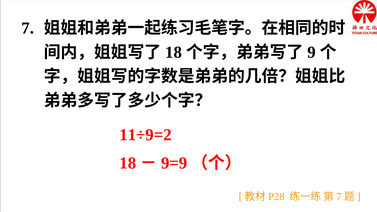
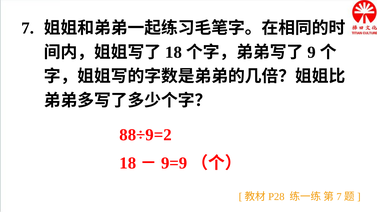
11÷9=2: 11÷9=2 -> 88÷9=2
